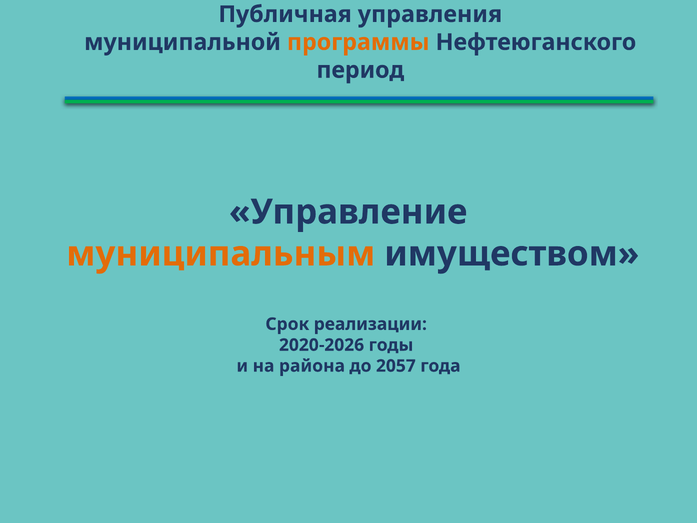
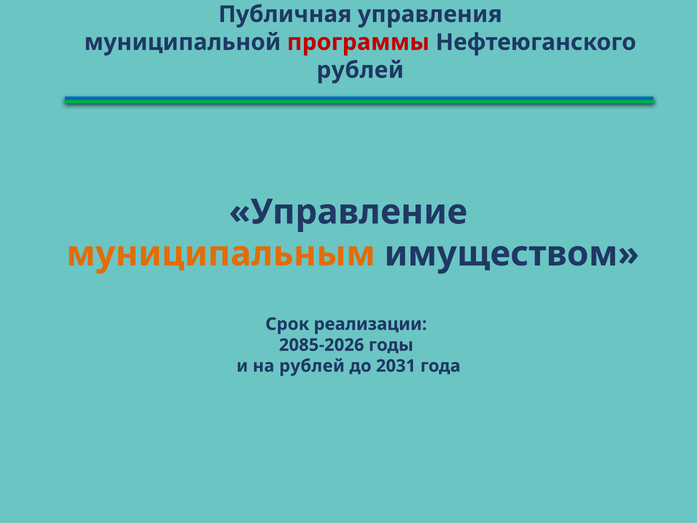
программы colour: orange -> red
период at (360, 70): период -> рублей
2020-2026: 2020-2026 -> 2085-2026
на района: района -> рублей
2057: 2057 -> 2031
